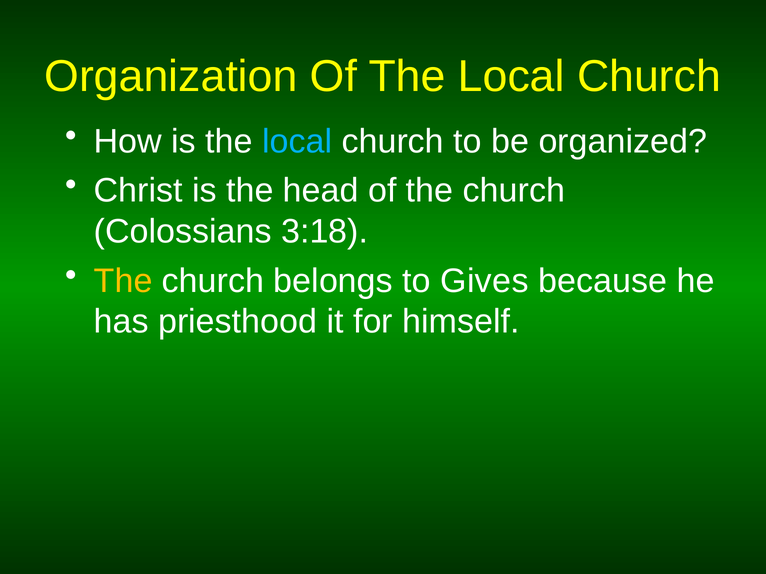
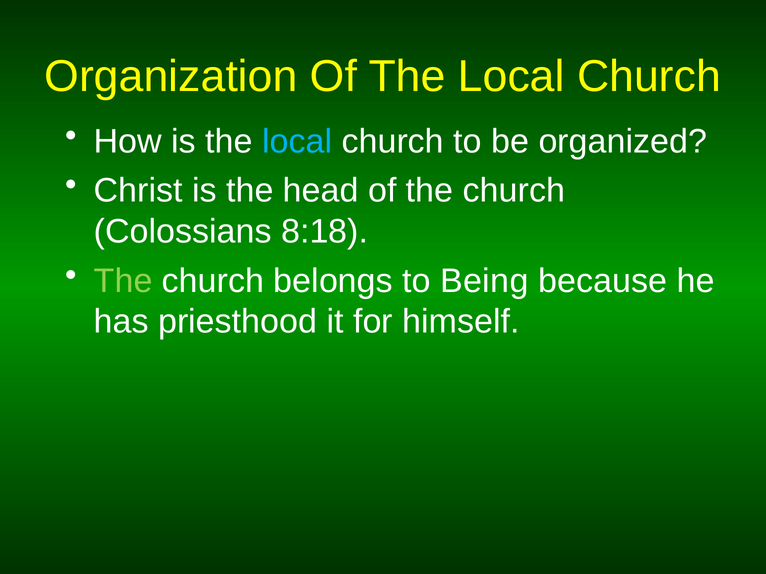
3:18: 3:18 -> 8:18
The at (123, 281) colour: yellow -> light green
Gives: Gives -> Being
